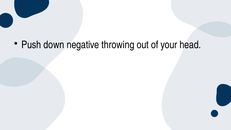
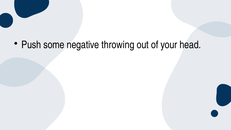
down: down -> some
